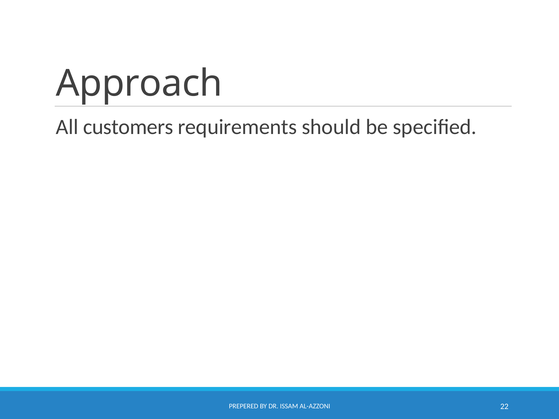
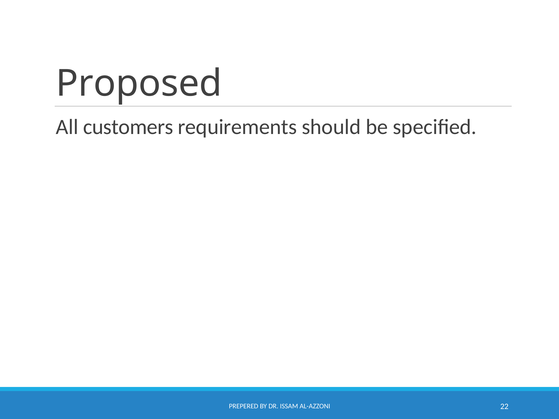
Approach: Approach -> Proposed
